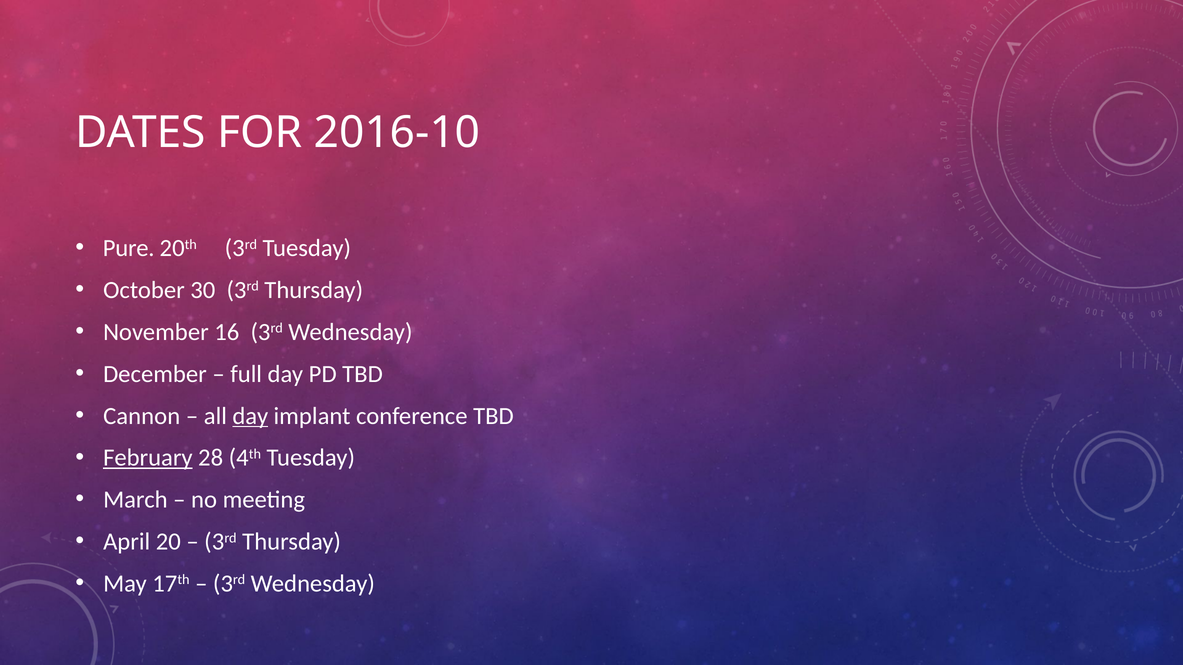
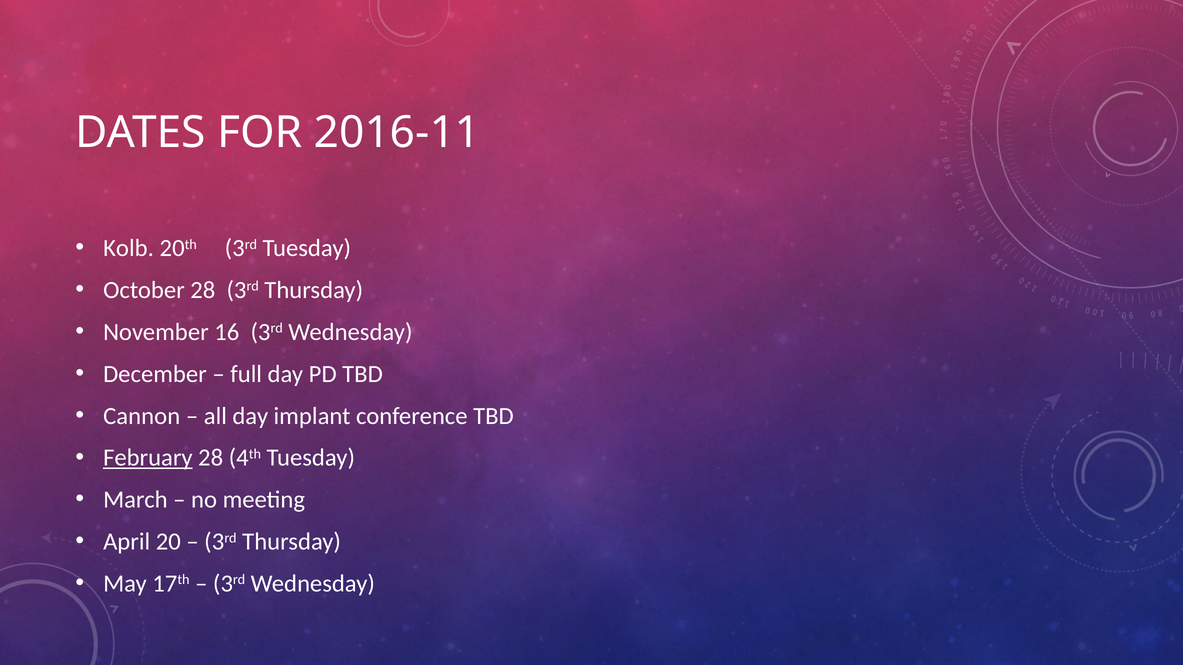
2016-10: 2016-10 -> 2016-11
Pure: Pure -> Kolb
October 30: 30 -> 28
day at (250, 416) underline: present -> none
